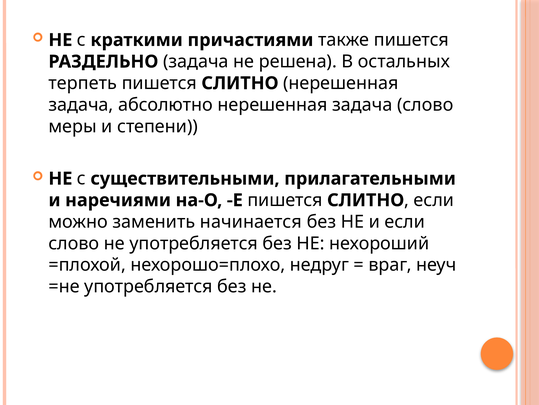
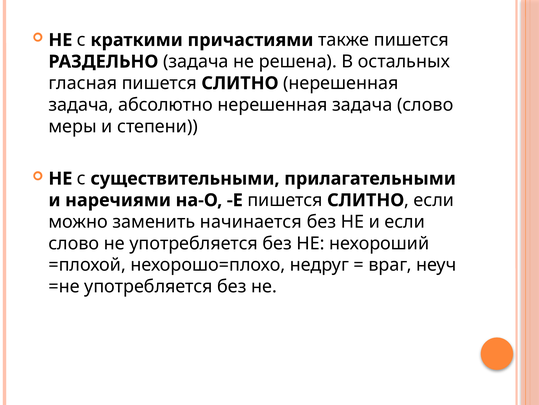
терпеть: терпеть -> гласная
